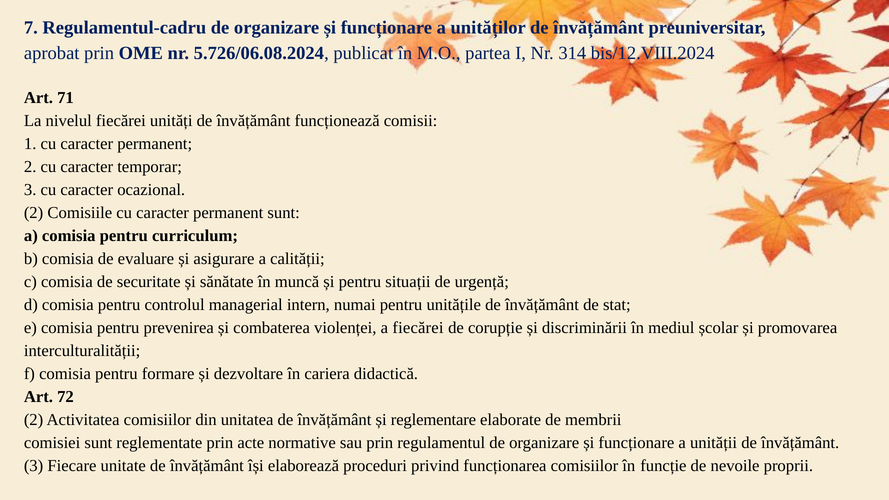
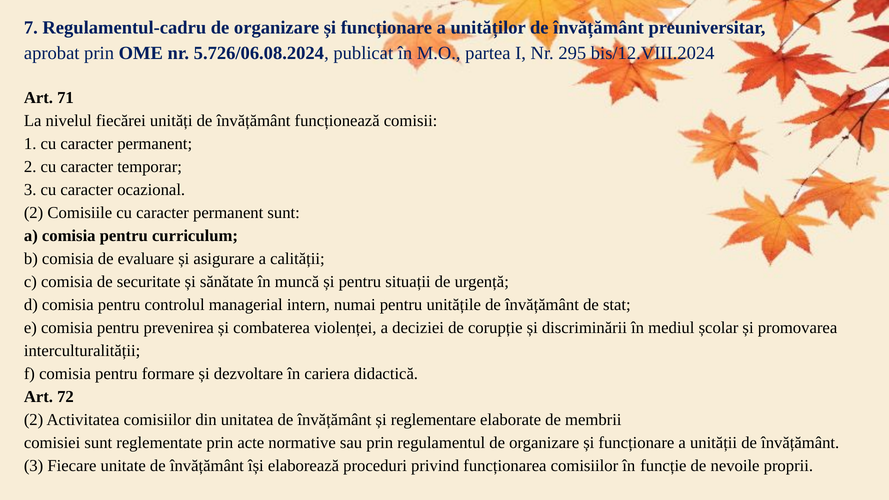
314: 314 -> 295
a fiecărei: fiecărei -> deciziei
